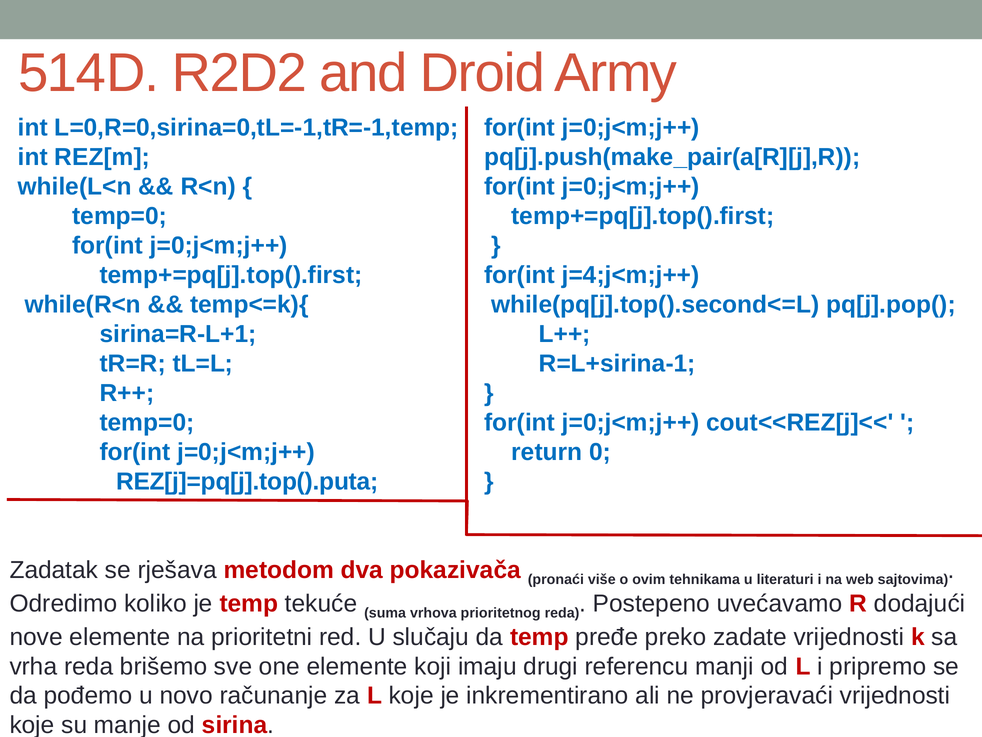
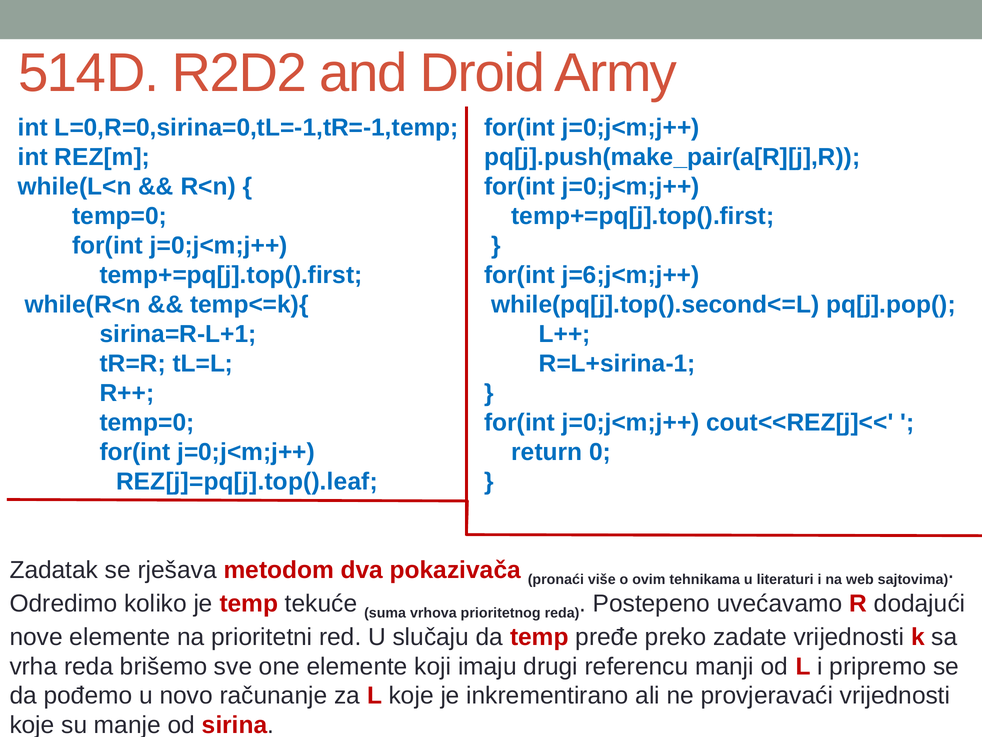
j=4;j<m;j++: j=4;j<m;j++ -> j=6;j<m;j++
REZ[j]=pq[j].top().puta: REZ[j]=pq[j].top().puta -> REZ[j]=pq[j].top().leaf
